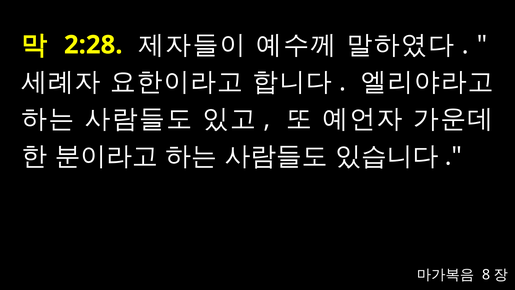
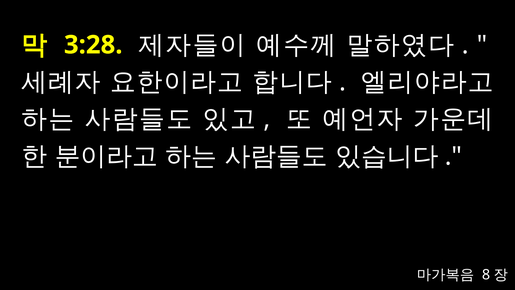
2:28: 2:28 -> 3:28
